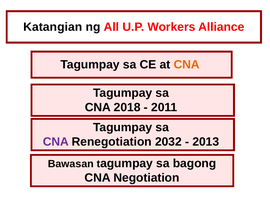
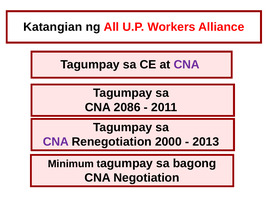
CNA at (187, 65) colour: orange -> purple
2018: 2018 -> 2086
2032: 2032 -> 2000
Bawasan: Bawasan -> Minimum
